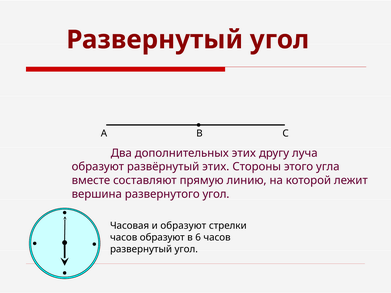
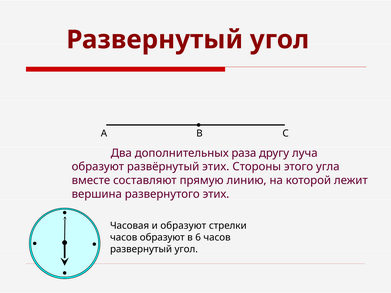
дополнительных этих: этих -> раза
развернутого угол: угол -> этих
